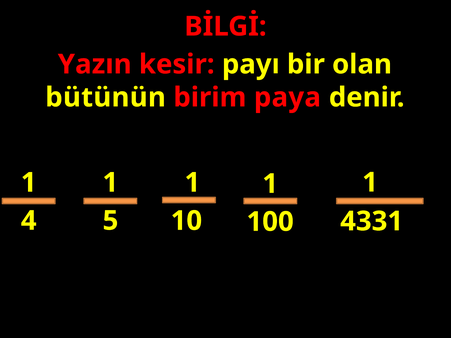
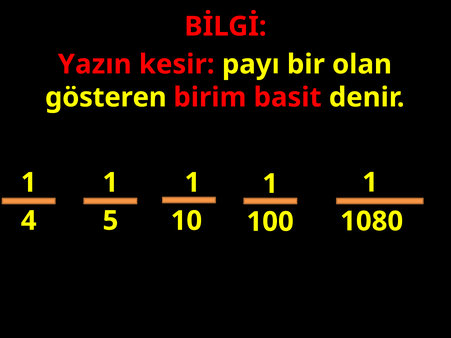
bütünün: bütünün -> gösteren
paya: paya -> basit
4331: 4331 -> 1080
